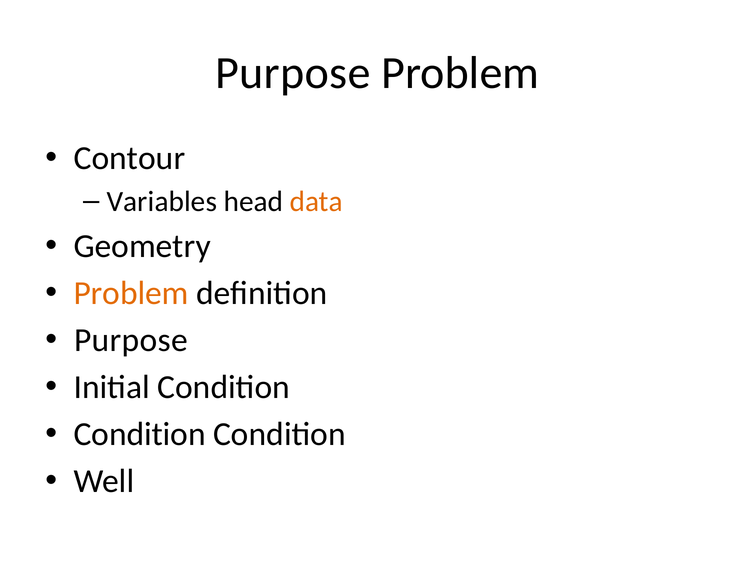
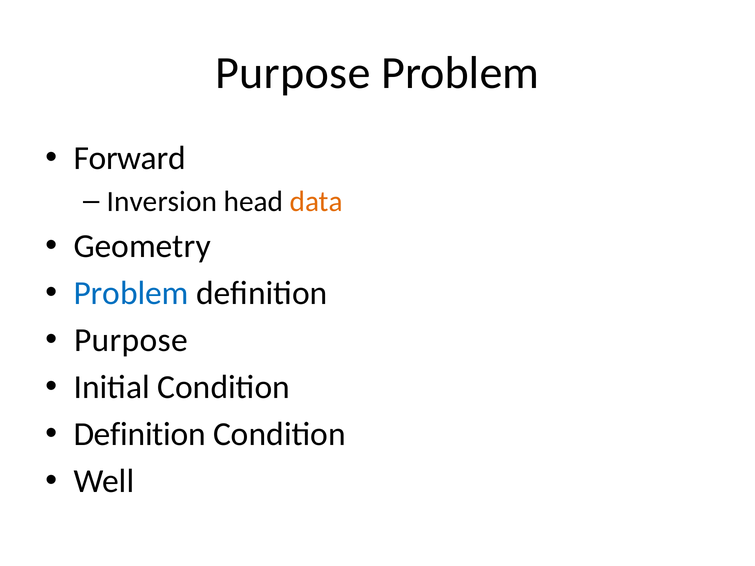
Contour: Contour -> Forward
Variables: Variables -> Inversion
Problem at (131, 294) colour: orange -> blue
Condition at (140, 435): Condition -> Definition
